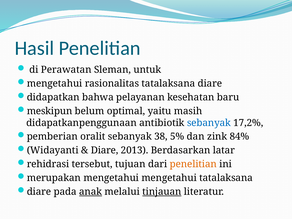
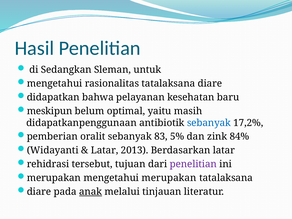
Perawatan: Perawatan -> Sedangkan
38: 38 -> 83
Diare at (105, 150): Diare -> Latar
penelitian at (193, 164) colour: orange -> purple
mengetahui mengetahui: mengetahui -> merupakan
tinjauan underline: present -> none
